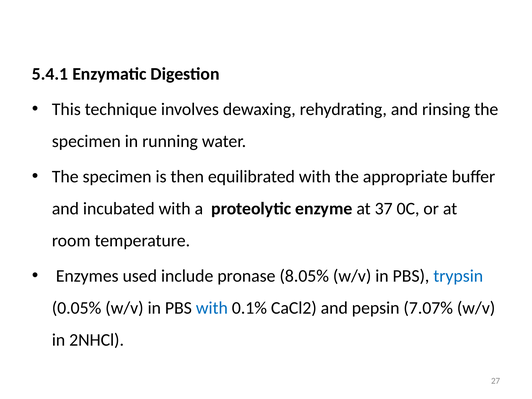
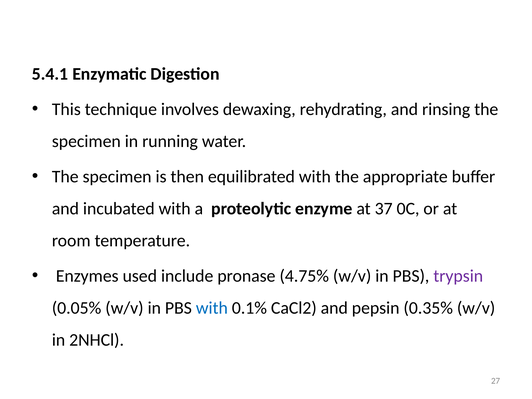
8.05%: 8.05% -> 4.75%
trypsin colour: blue -> purple
7.07%: 7.07% -> 0.35%
